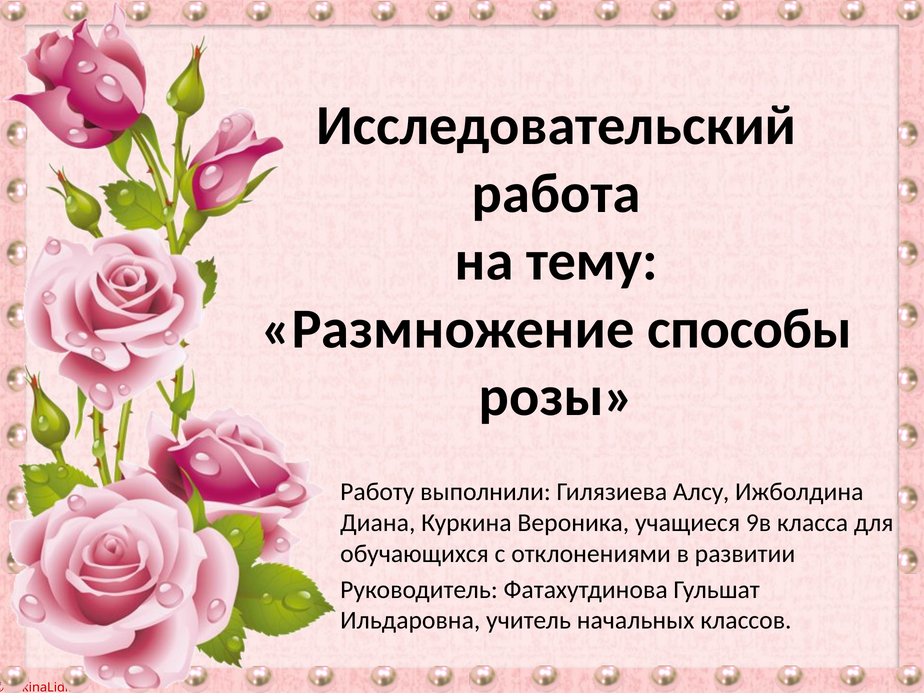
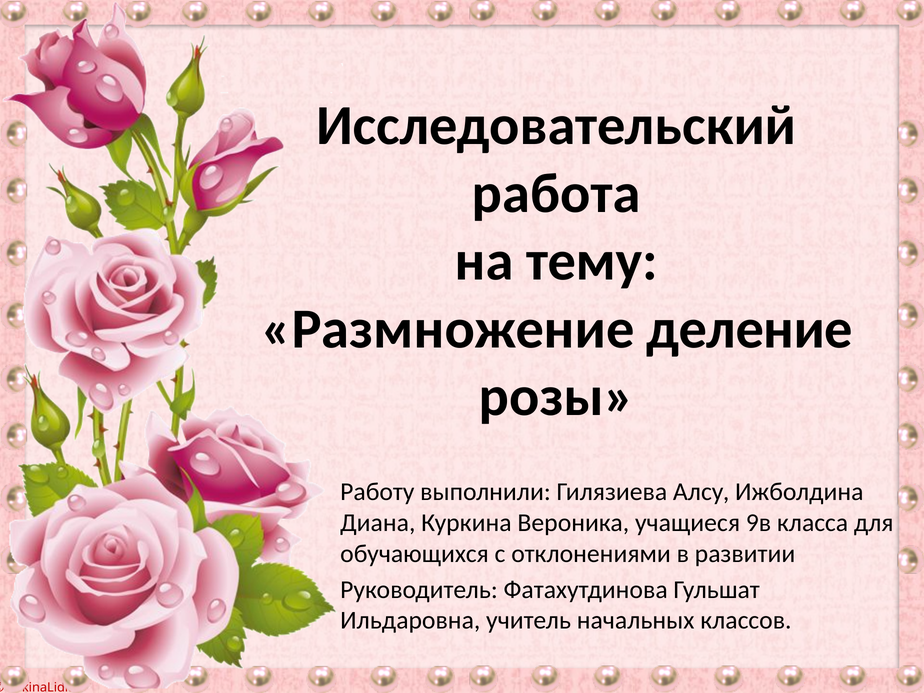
способы: способы -> деление
